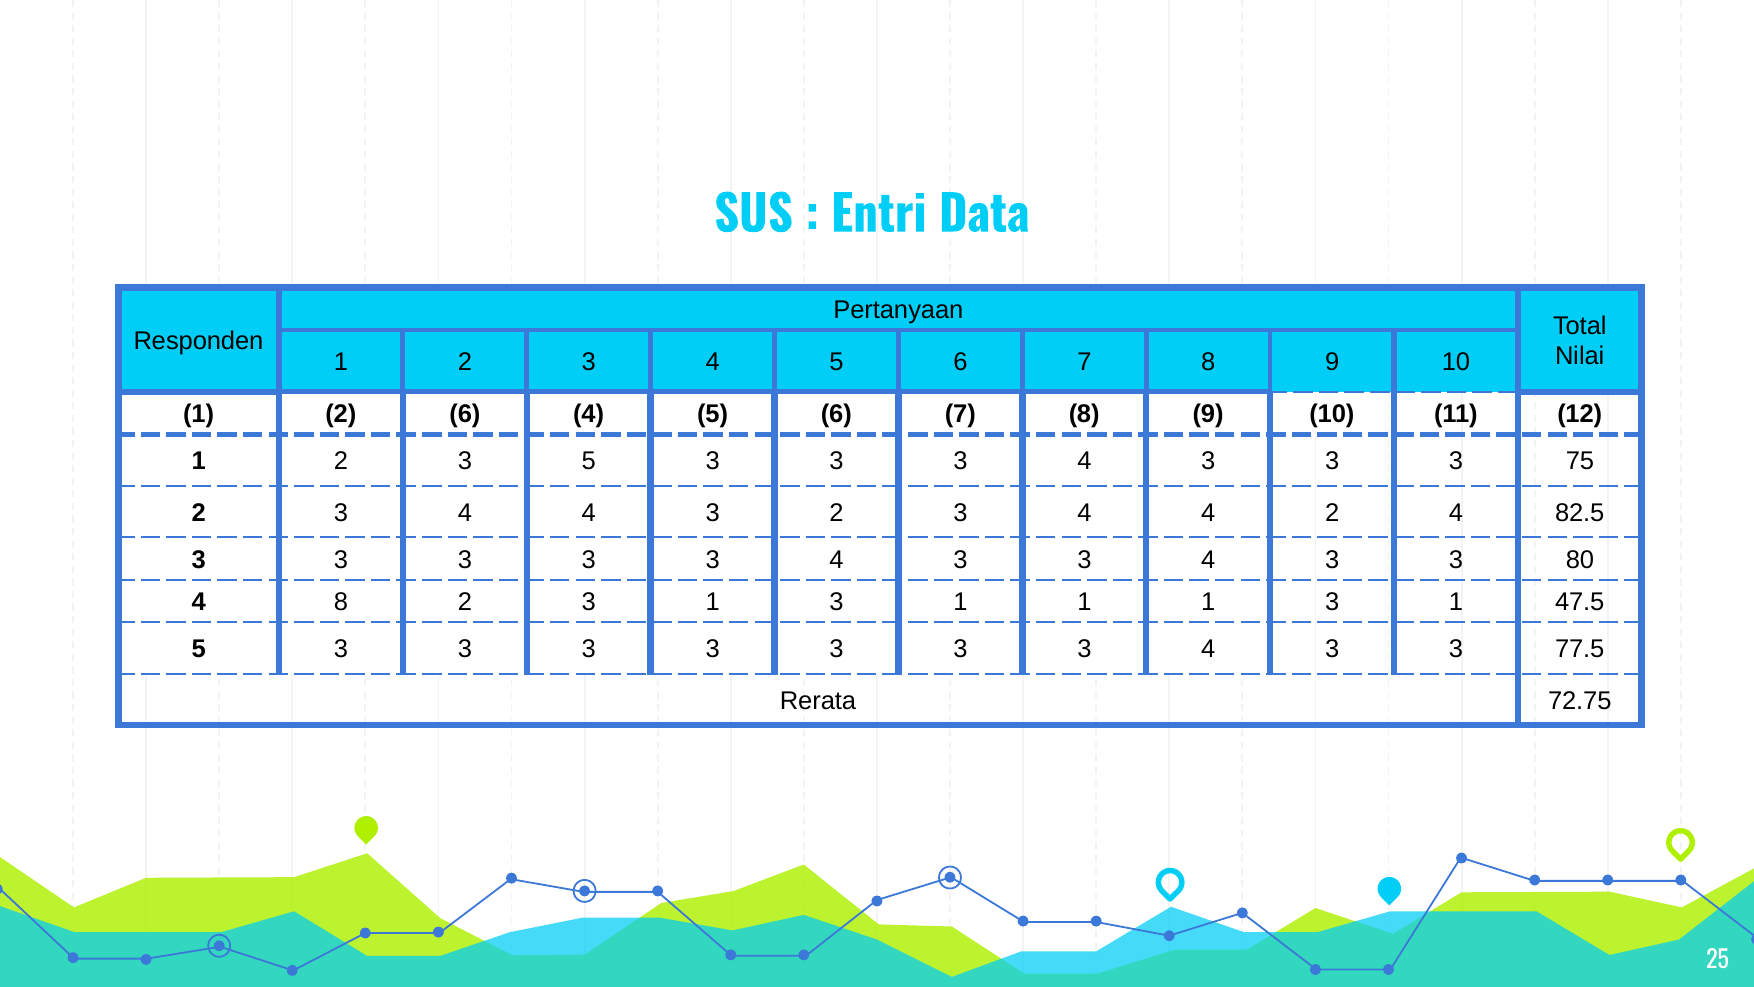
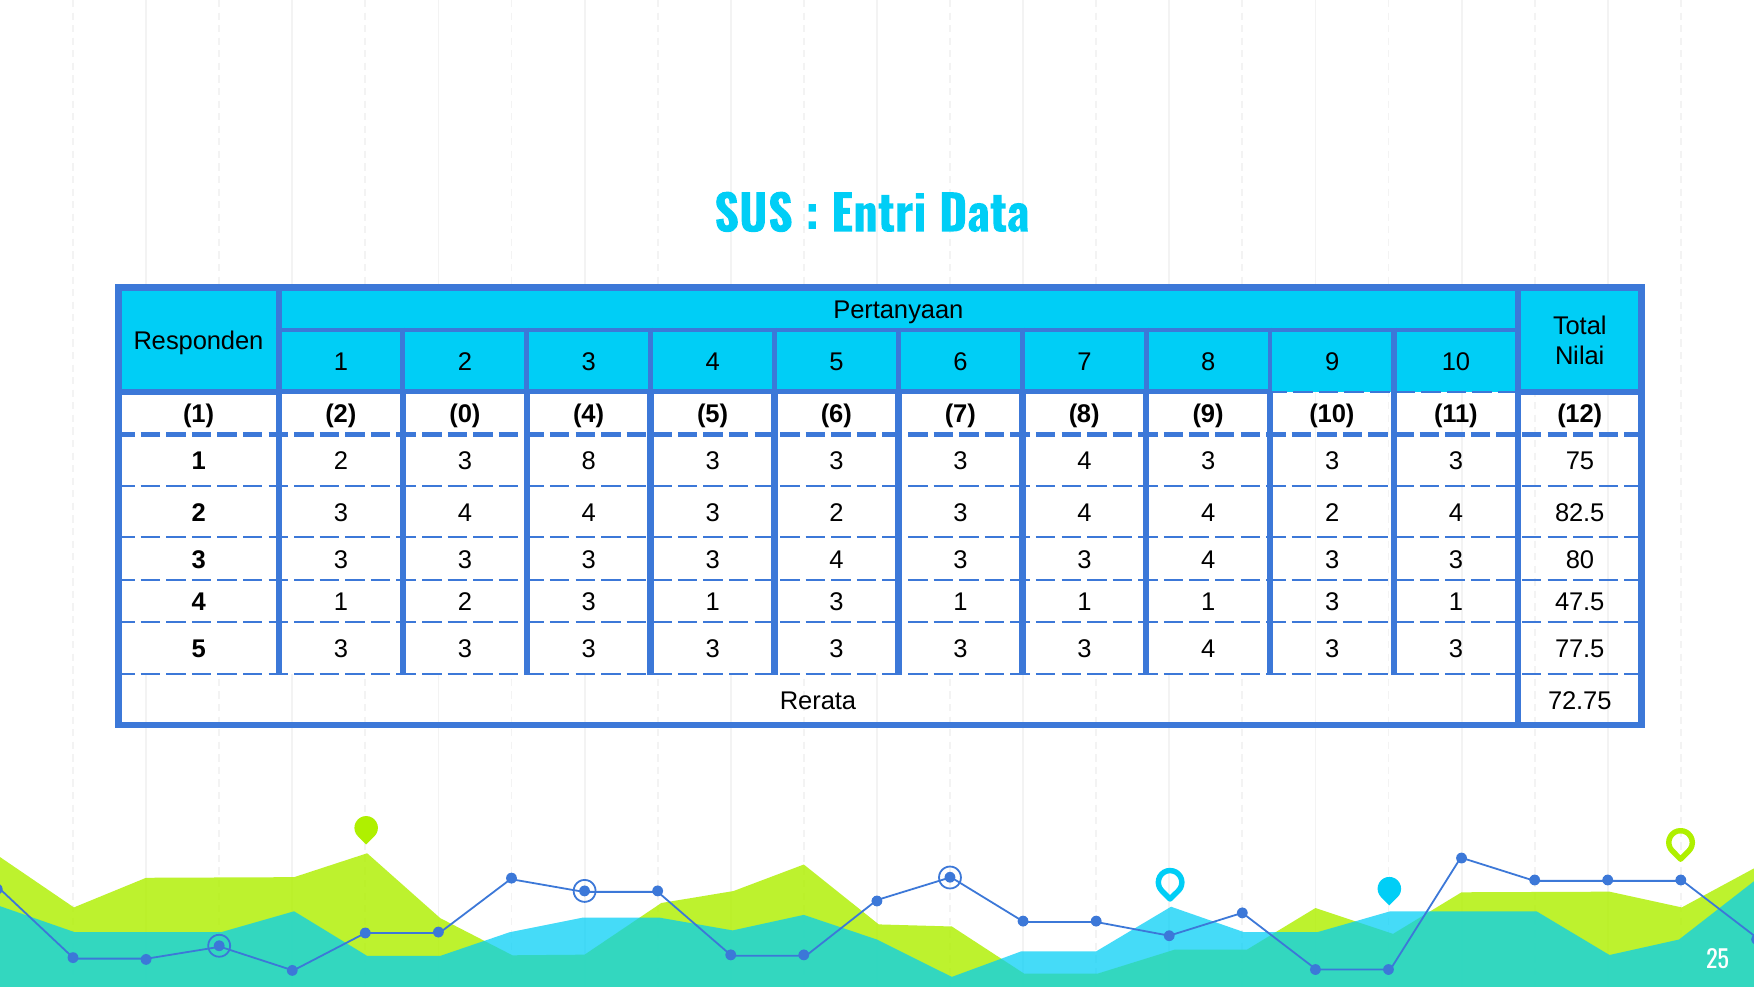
2 6: 6 -> 0
3 5: 5 -> 8
4 8: 8 -> 1
